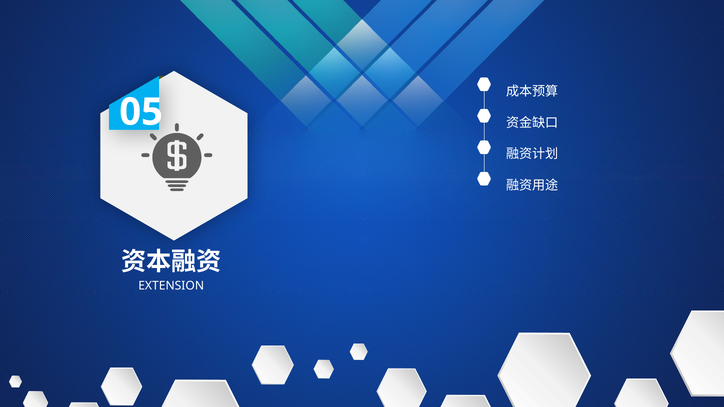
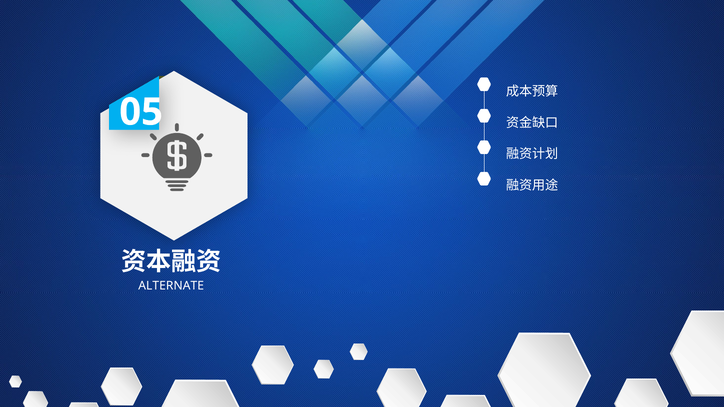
EXTENSION: EXTENSION -> ALTERNATE
